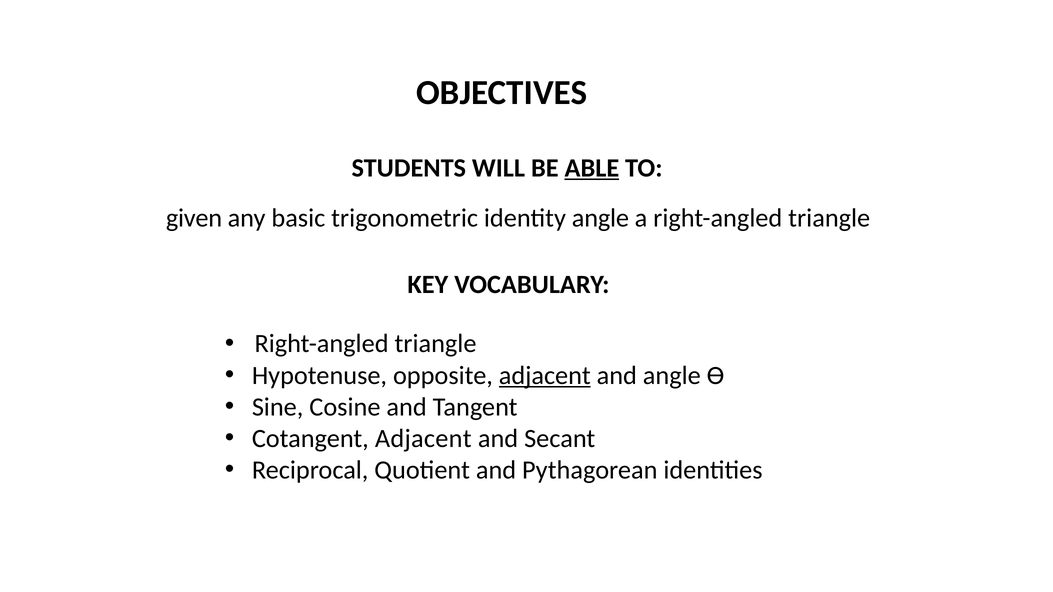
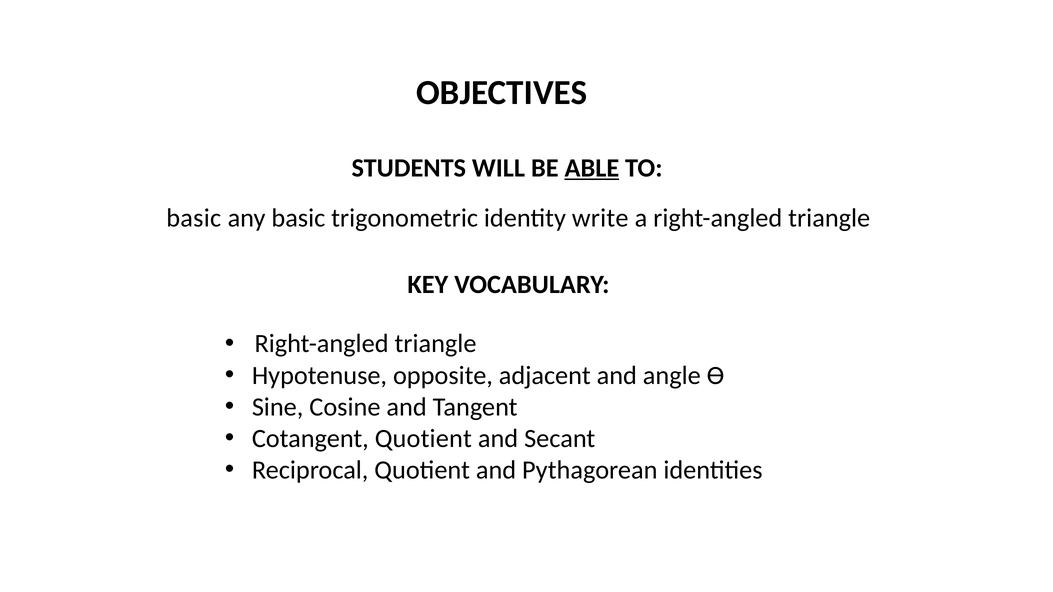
given at (194, 218): given -> basic
identity angle: angle -> write
adjacent at (545, 376) underline: present -> none
Cotangent Adjacent: Adjacent -> Quotient
